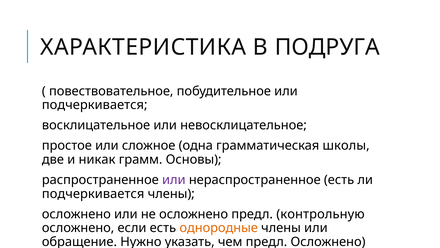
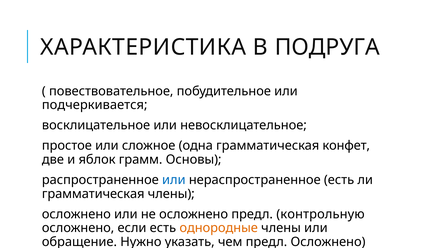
школы: школы -> конфет
никак: никак -> яблок
или at (174, 180) colour: purple -> blue
подчеркивается at (93, 193): подчеркивается -> грамматическая
